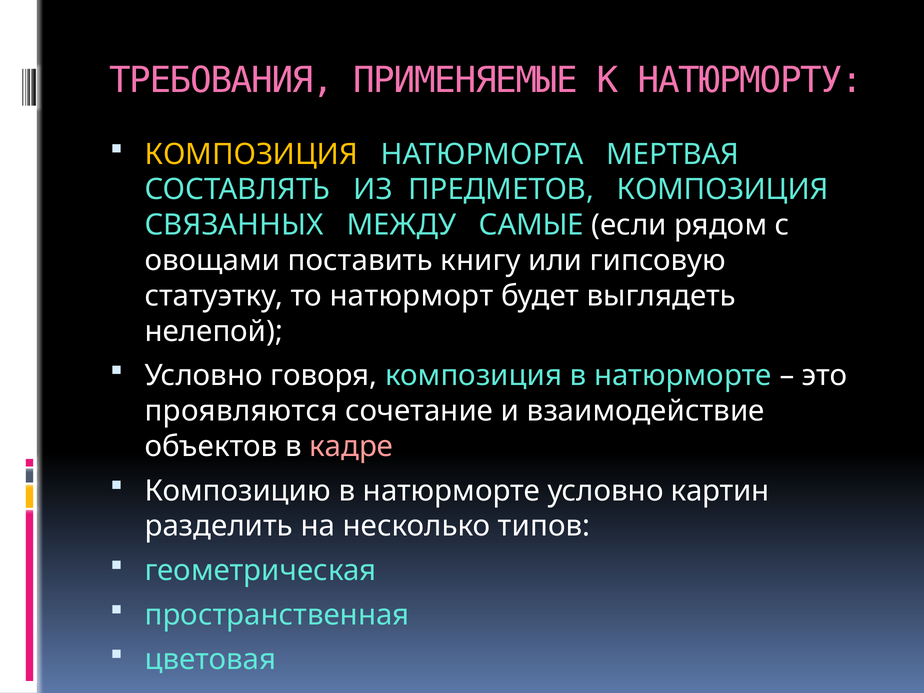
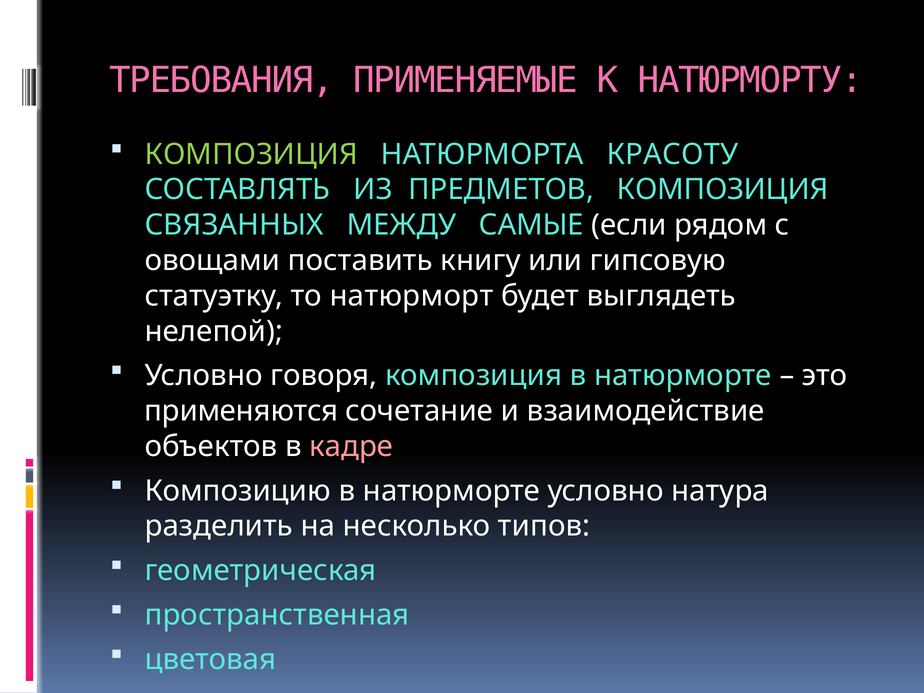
КОМПОЗИЦИЯ at (251, 154) colour: yellow -> light green
МЕРТВАЯ: МЕРТВАЯ -> КРАСОТУ
проявляются: проявляются -> применяются
картин: картин -> натура
